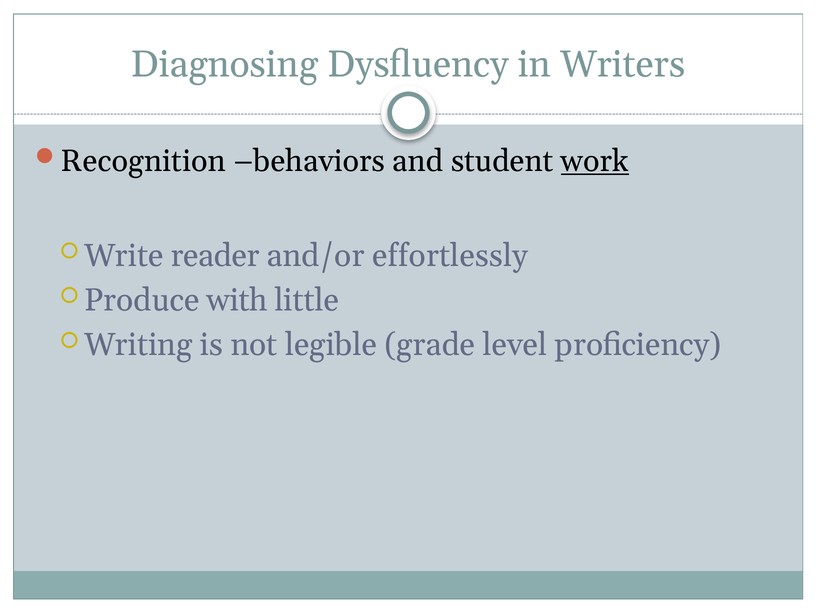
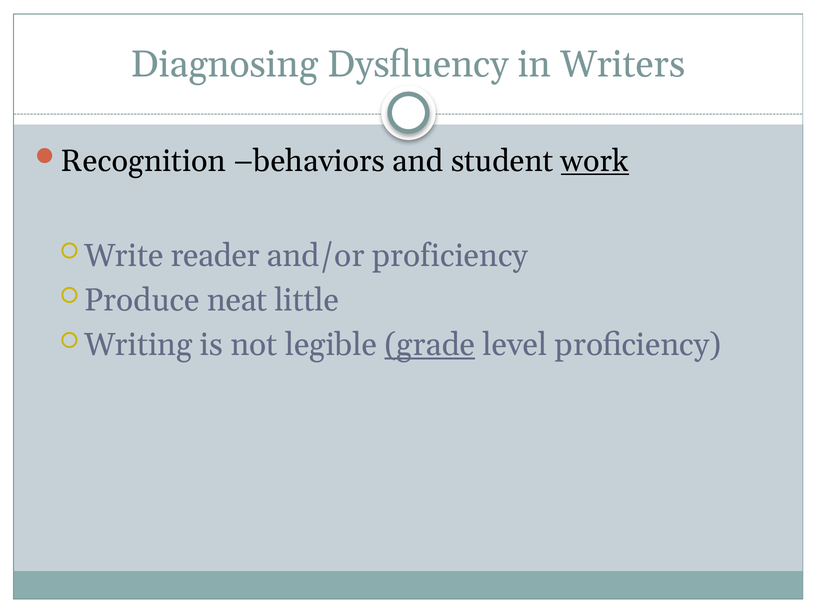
and/or effortlessly: effortlessly -> proficiency
with: with -> neat
grade underline: none -> present
